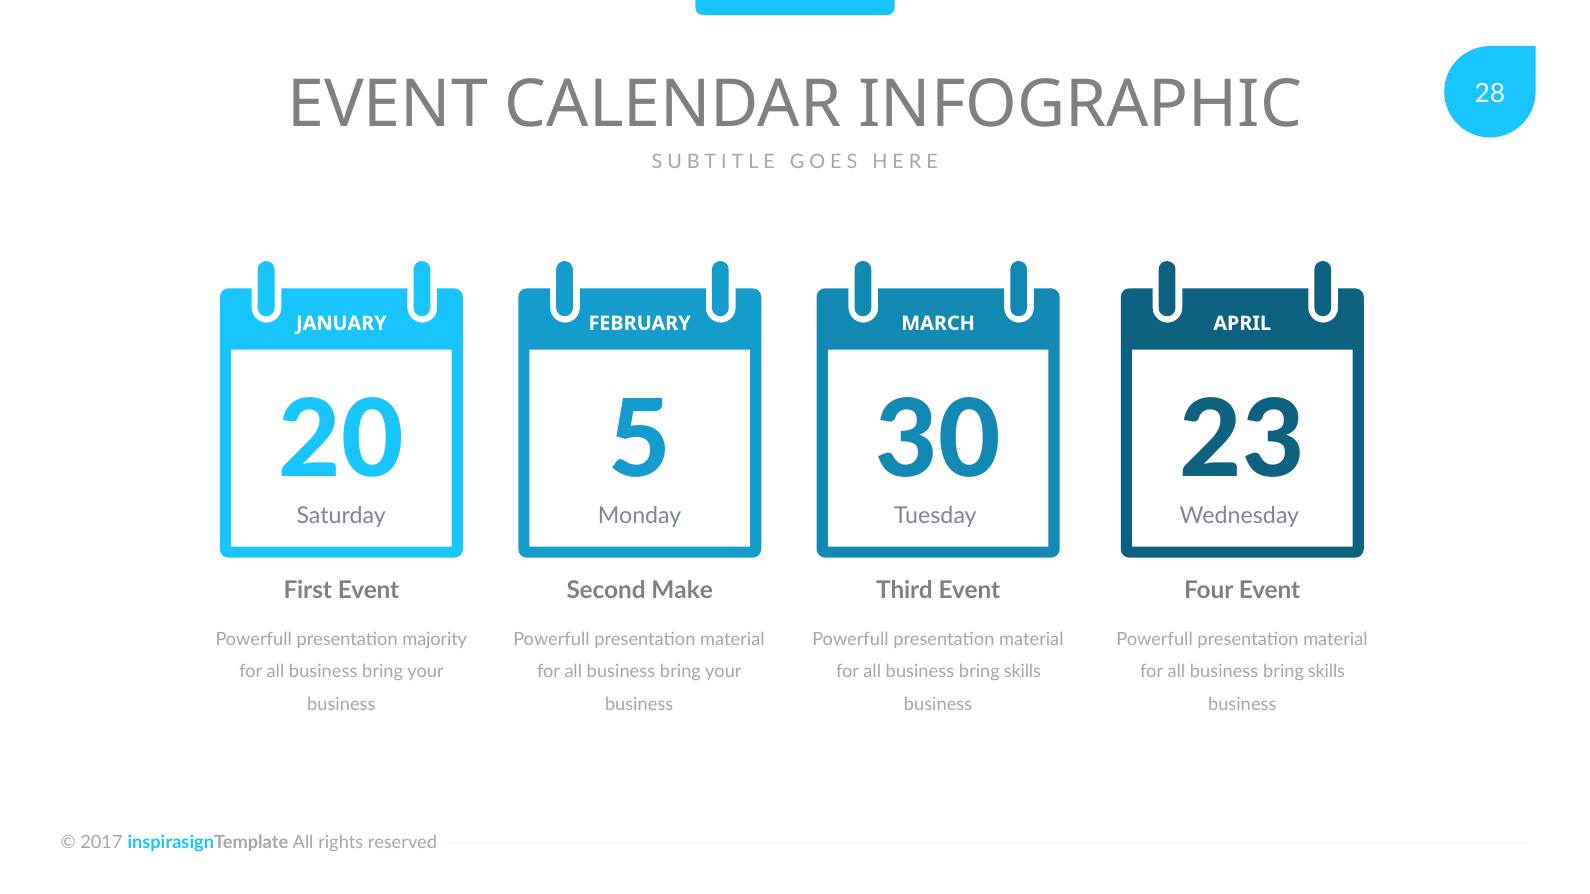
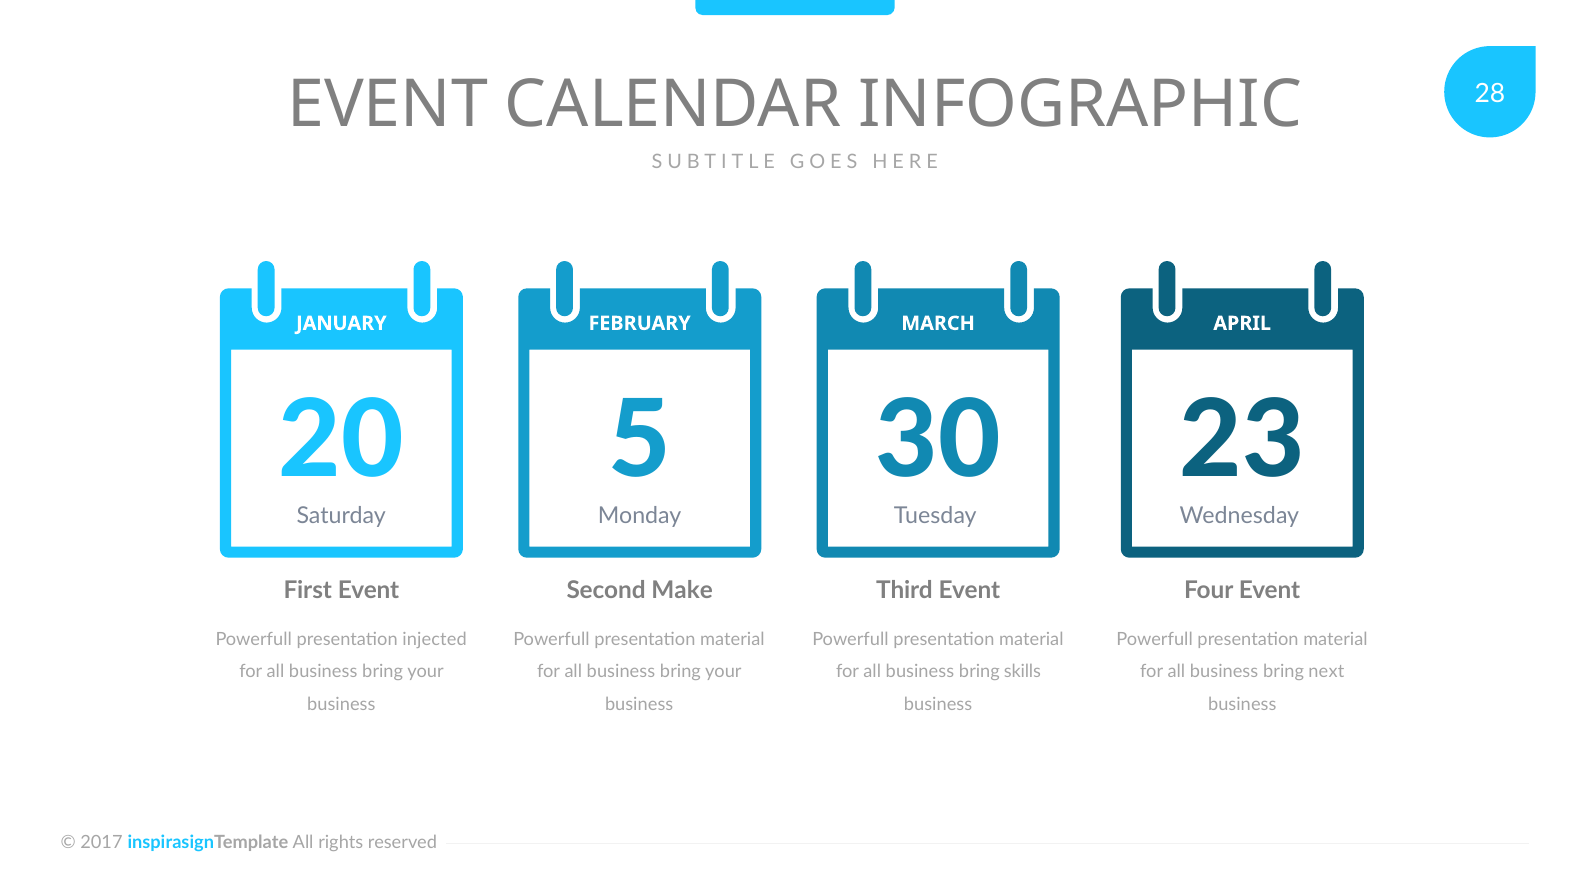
majority: majority -> injected
skills at (1327, 672): skills -> next
